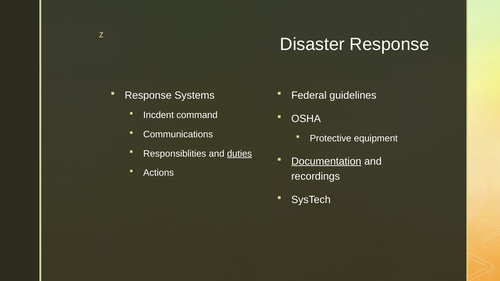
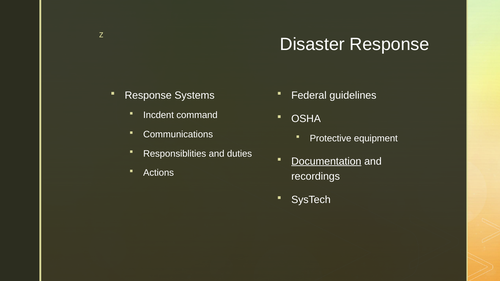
duties underline: present -> none
